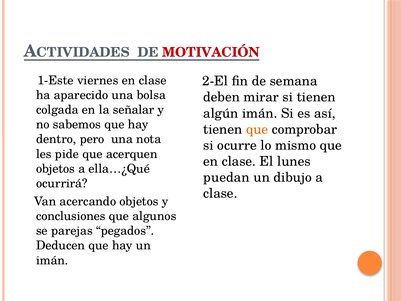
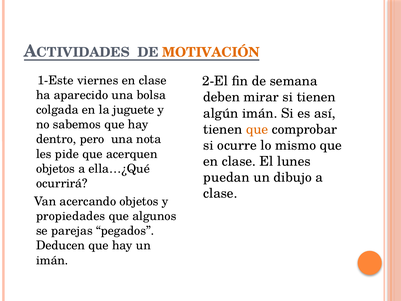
MOTIVACIÓN colour: red -> orange
señalar: señalar -> juguete
conclusiones: conclusiones -> propiedades
